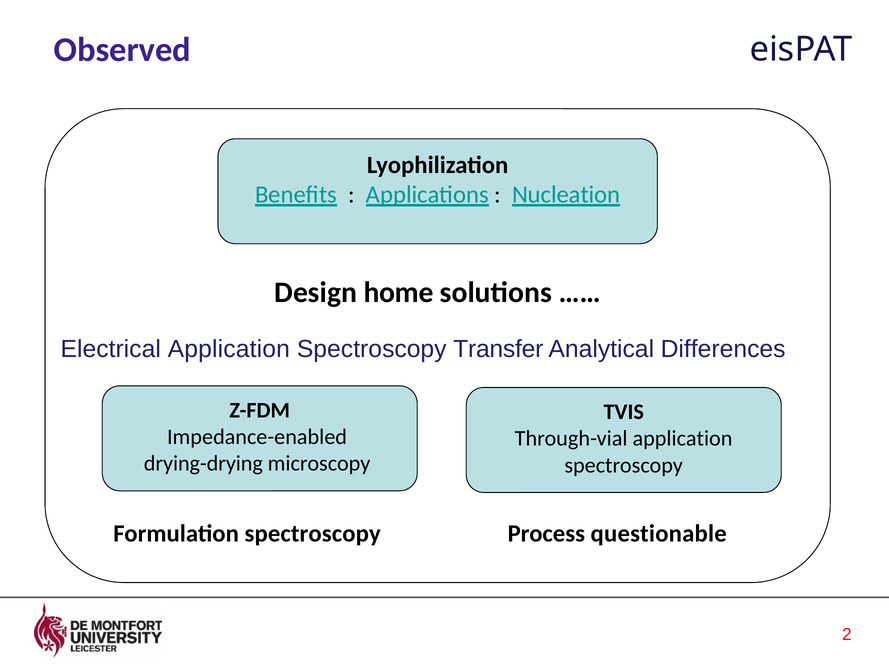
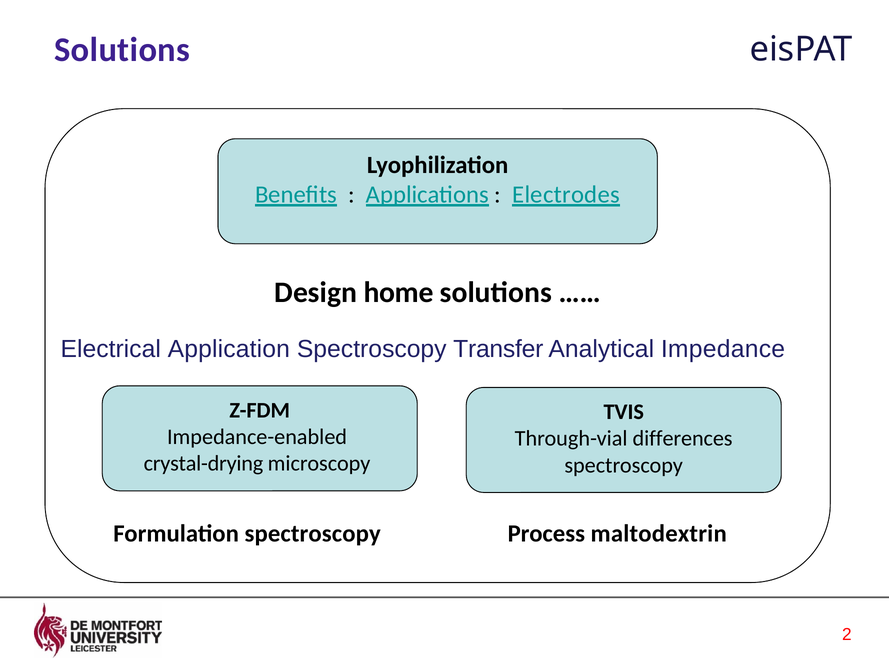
Observed at (122, 50): Observed -> Solutions
Nucleation: Nucleation -> Electrodes
Differences: Differences -> Impedance
Through-vial application: application -> differences
drying-drying: drying-drying -> crystal-drying
questionable: questionable -> maltodextrin
